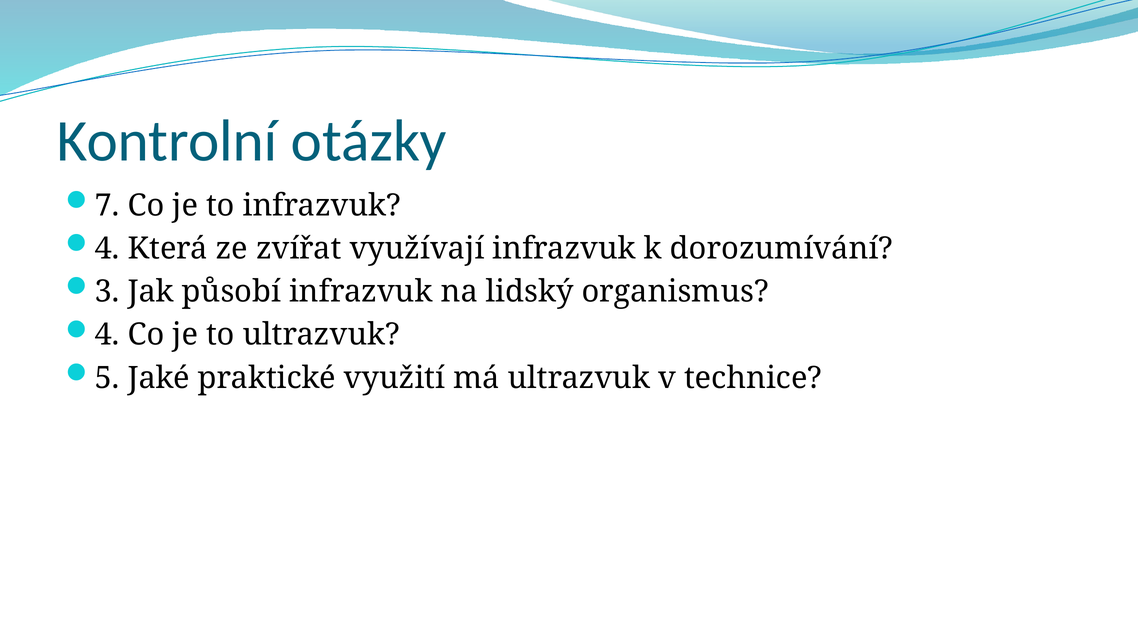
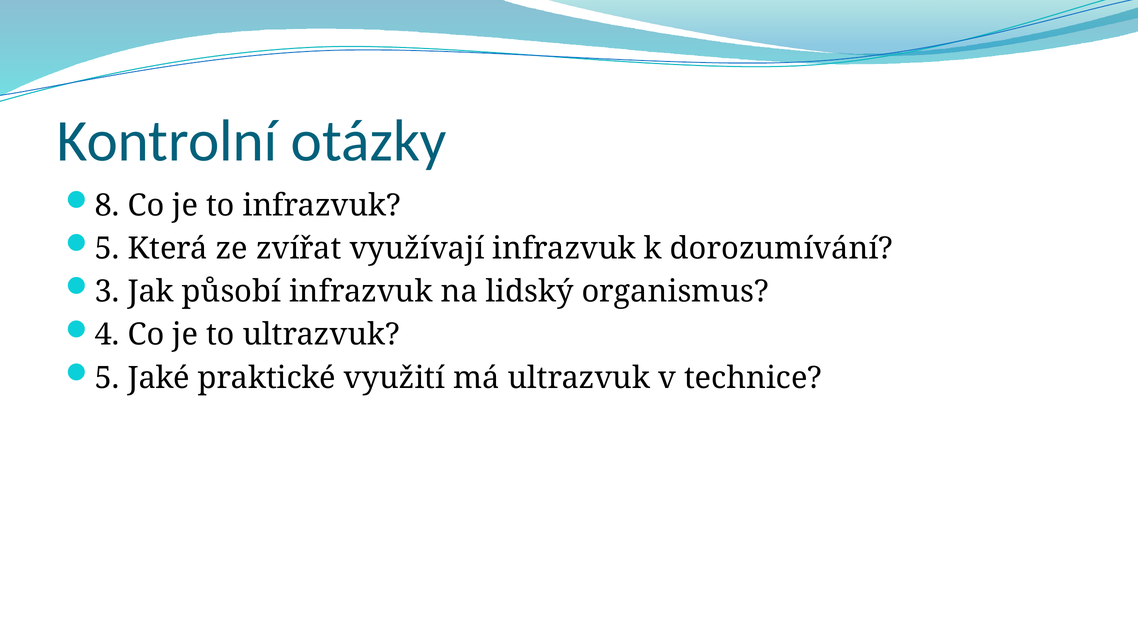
7: 7 -> 8
4 at (107, 249): 4 -> 5
